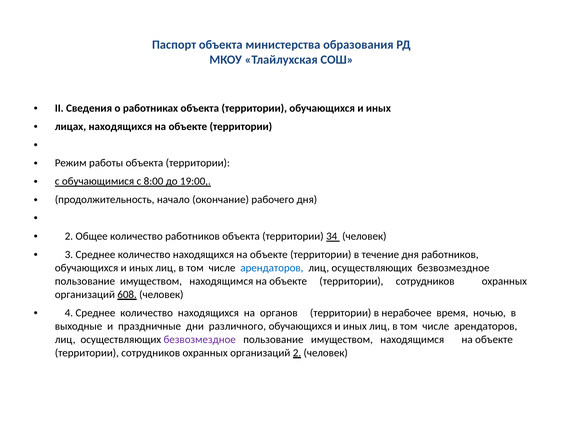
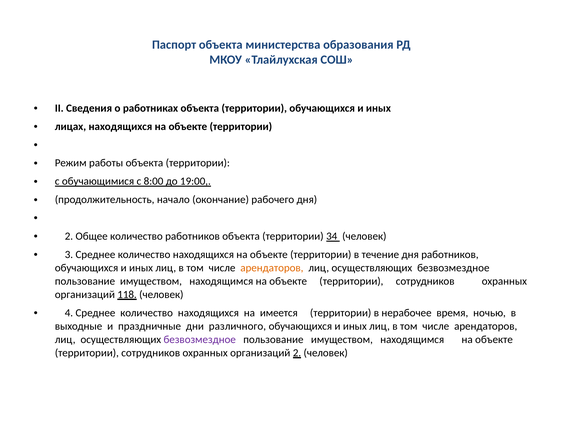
арендаторов at (272, 268) colour: blue -> orange
608: 608 -> 118
органов: органов -> имеется
